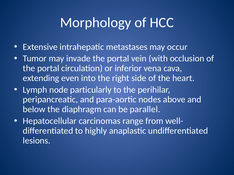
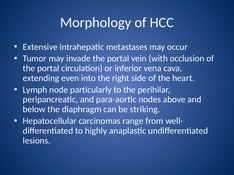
parallel: parallel -> striking
